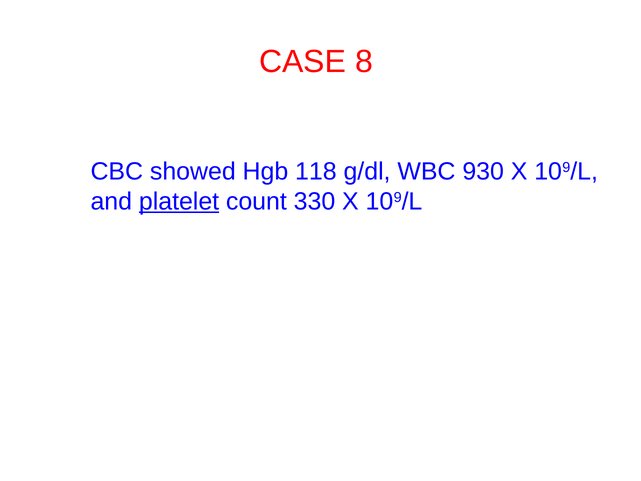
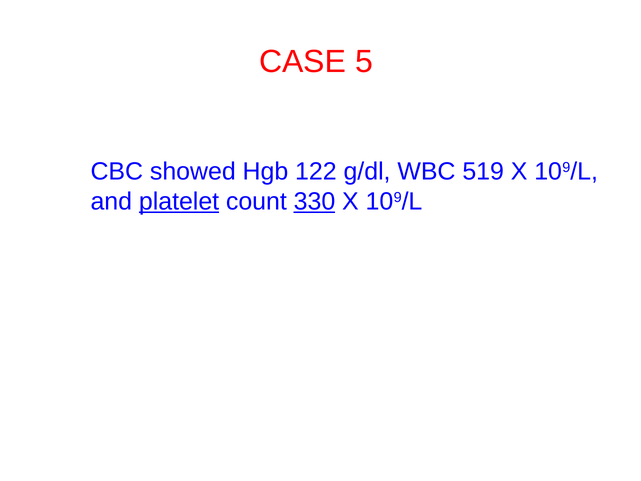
8: 8 -> 5
118: 118 -> 122
930: 930 -> 519
330 underline: none -> present
